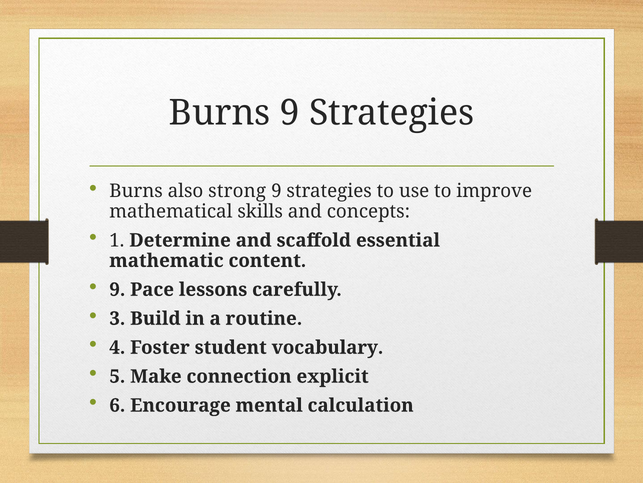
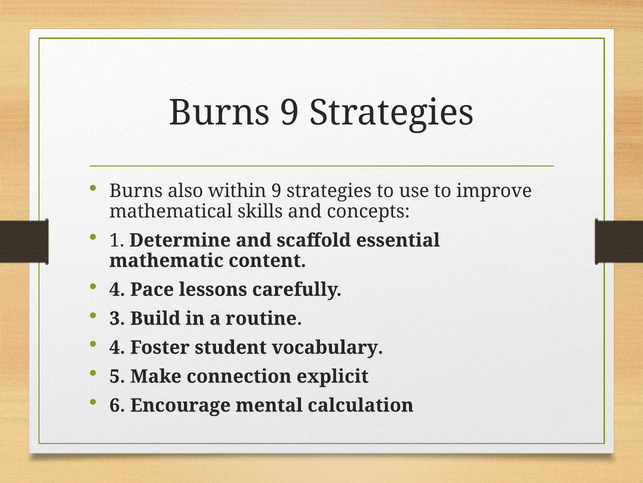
strong: strong -> within
9 at (117, 289): 9 -> 4
